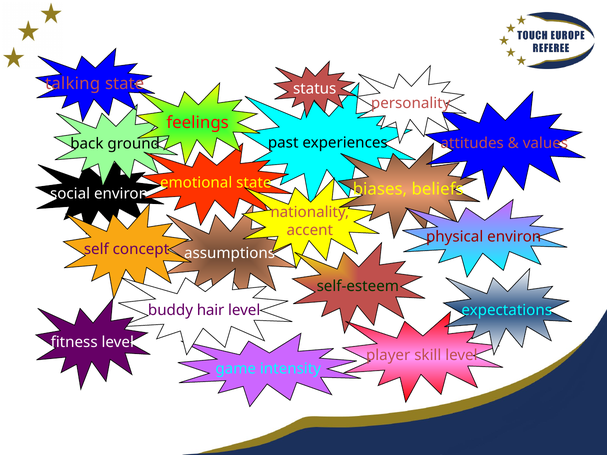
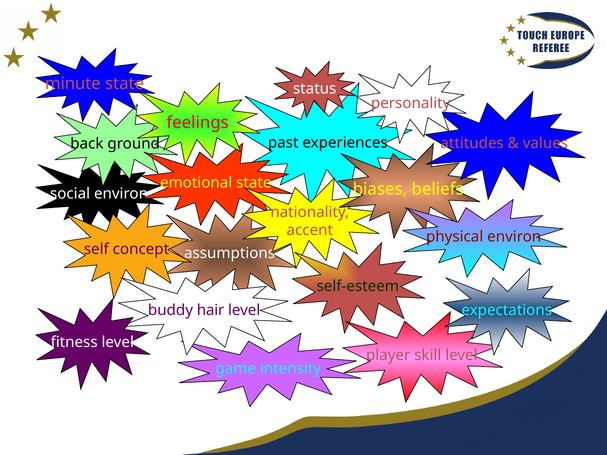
talking: talking -> minute
